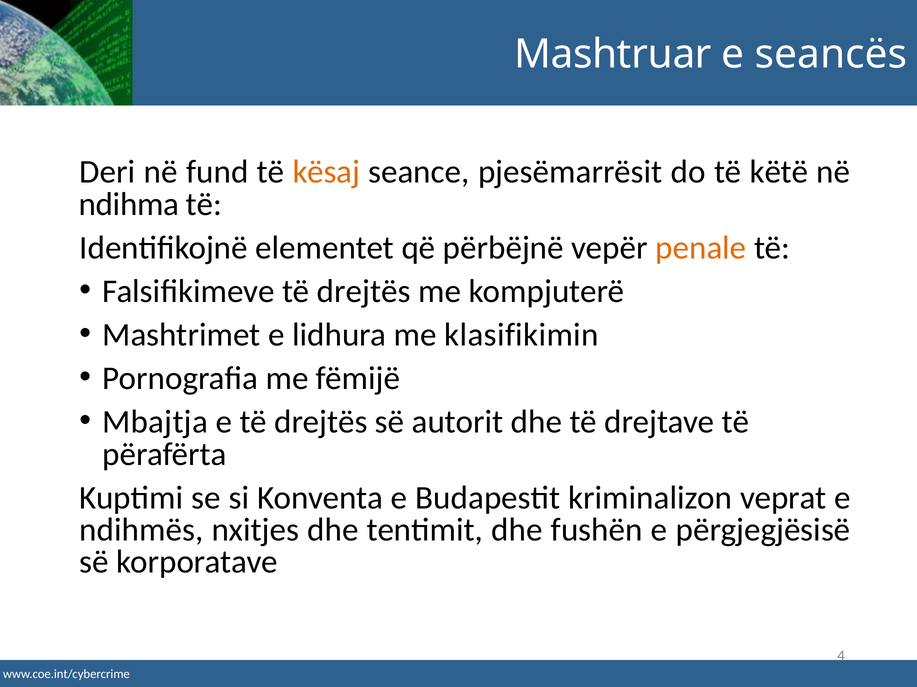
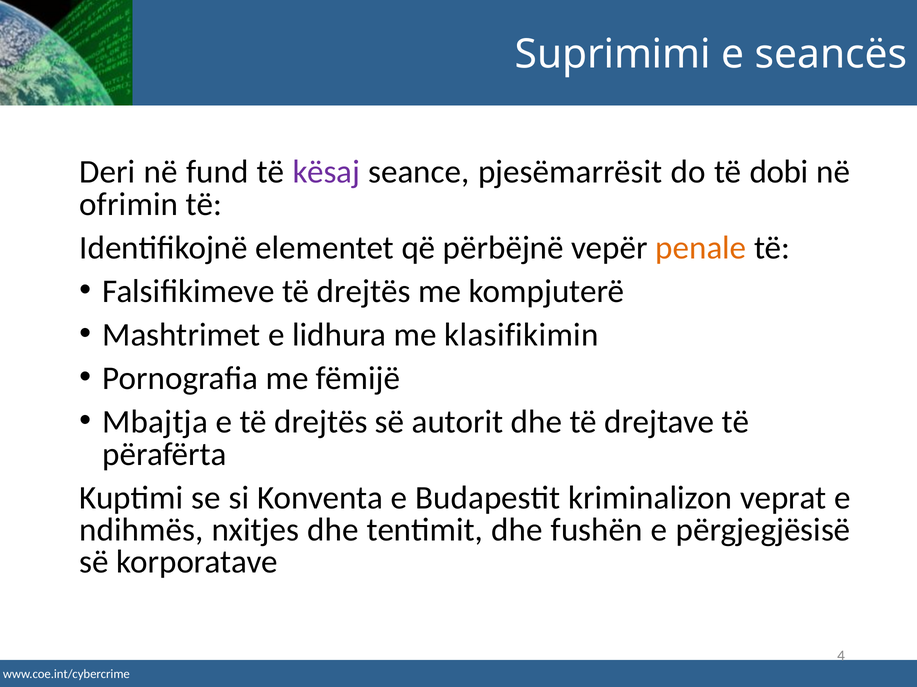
Mashtruar: Mashtruar -> Suprimimi
kësaj colour: orange -> purple
këtë: këtë -> dobi
ndihma: ndihma -> ofrimin
